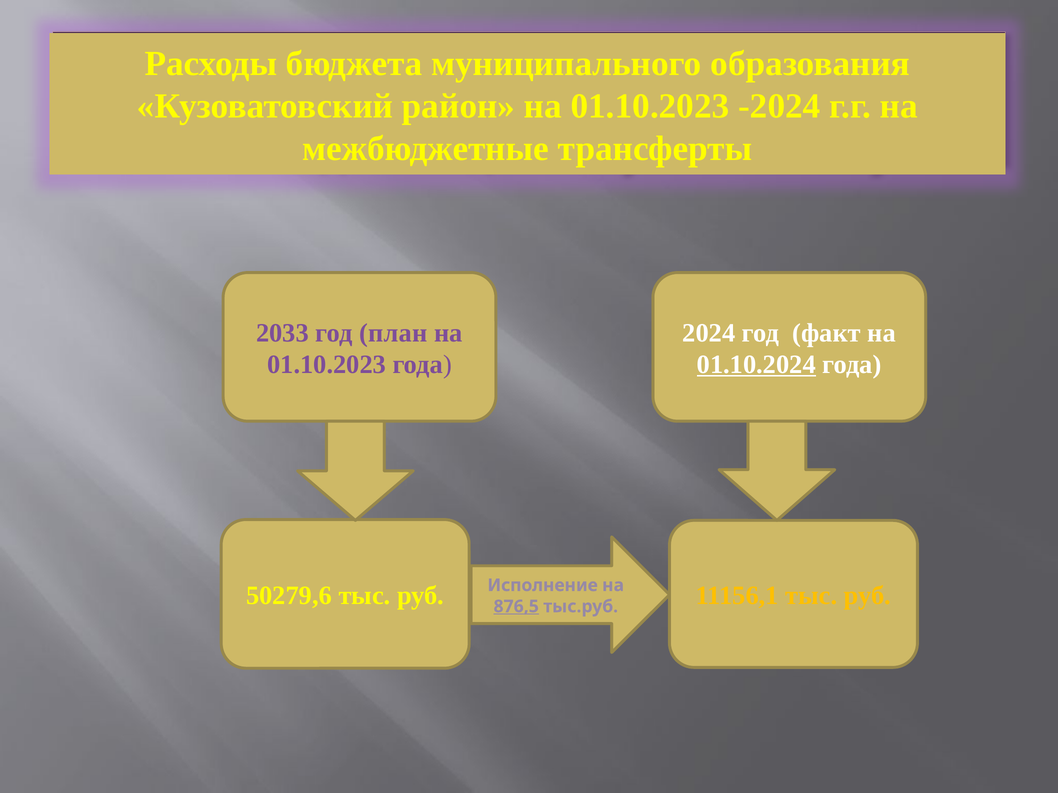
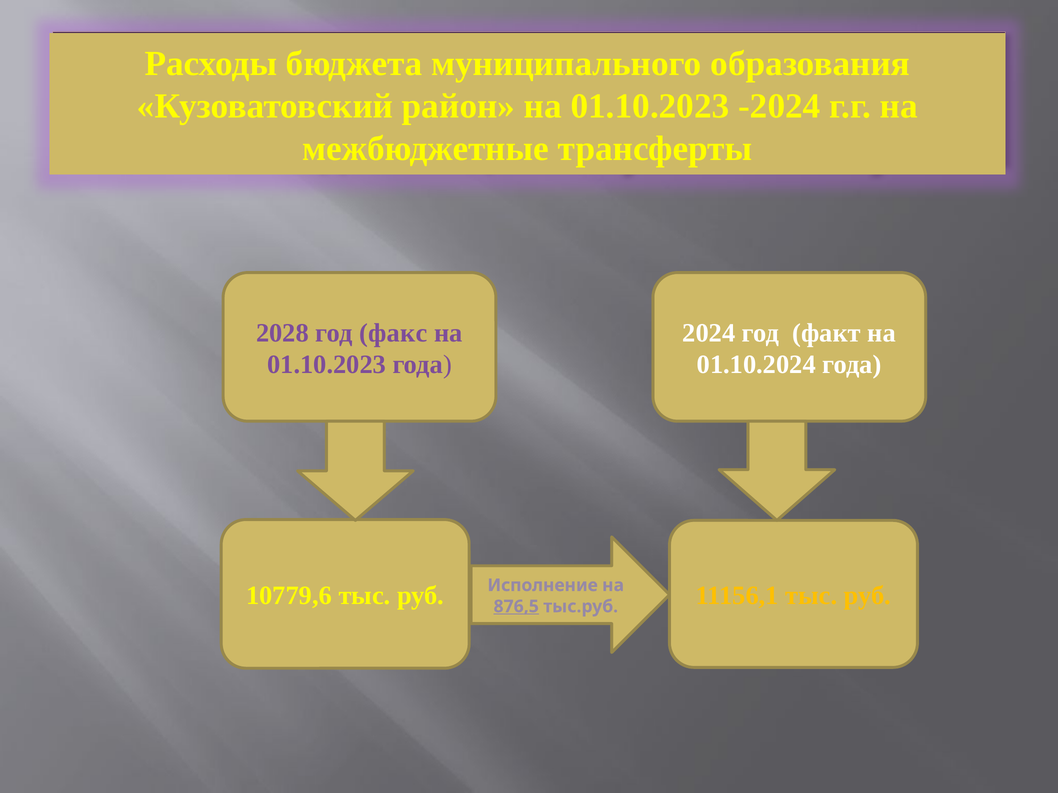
2033: 2033 -> 2028
план: план -> факс
01.10.2024 underline: present -> none
50279,6: 50279,6 -> 10779,6
